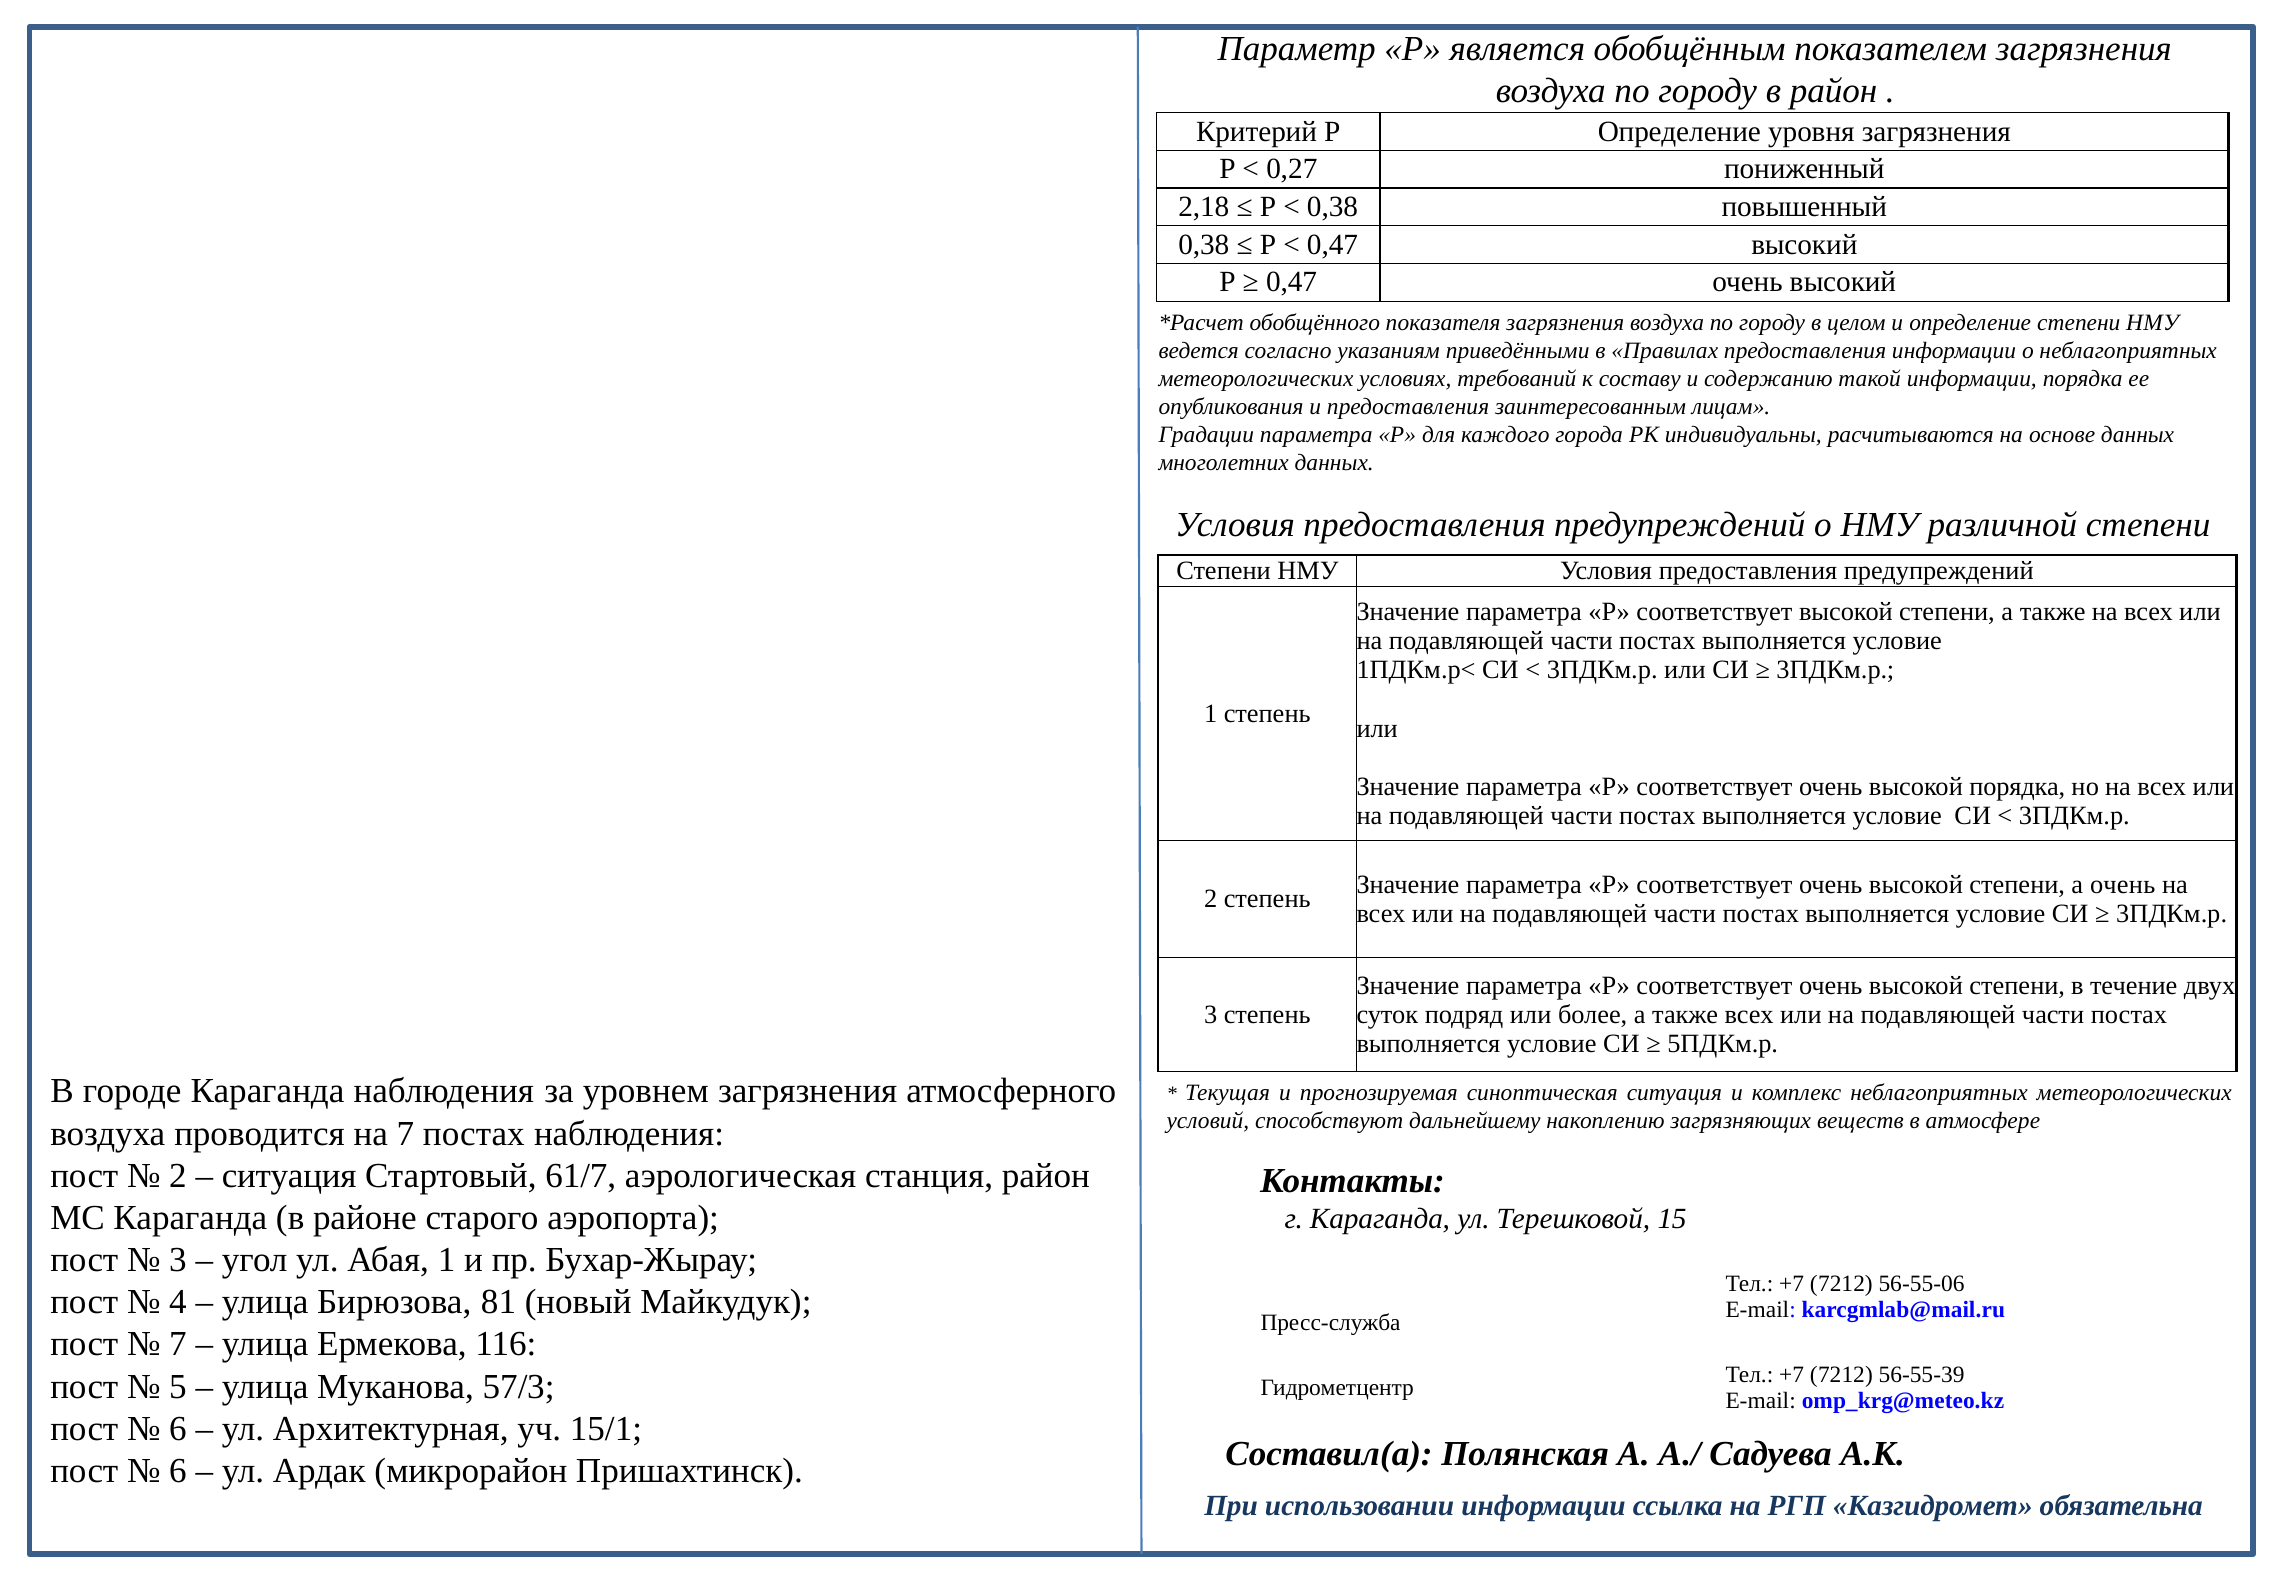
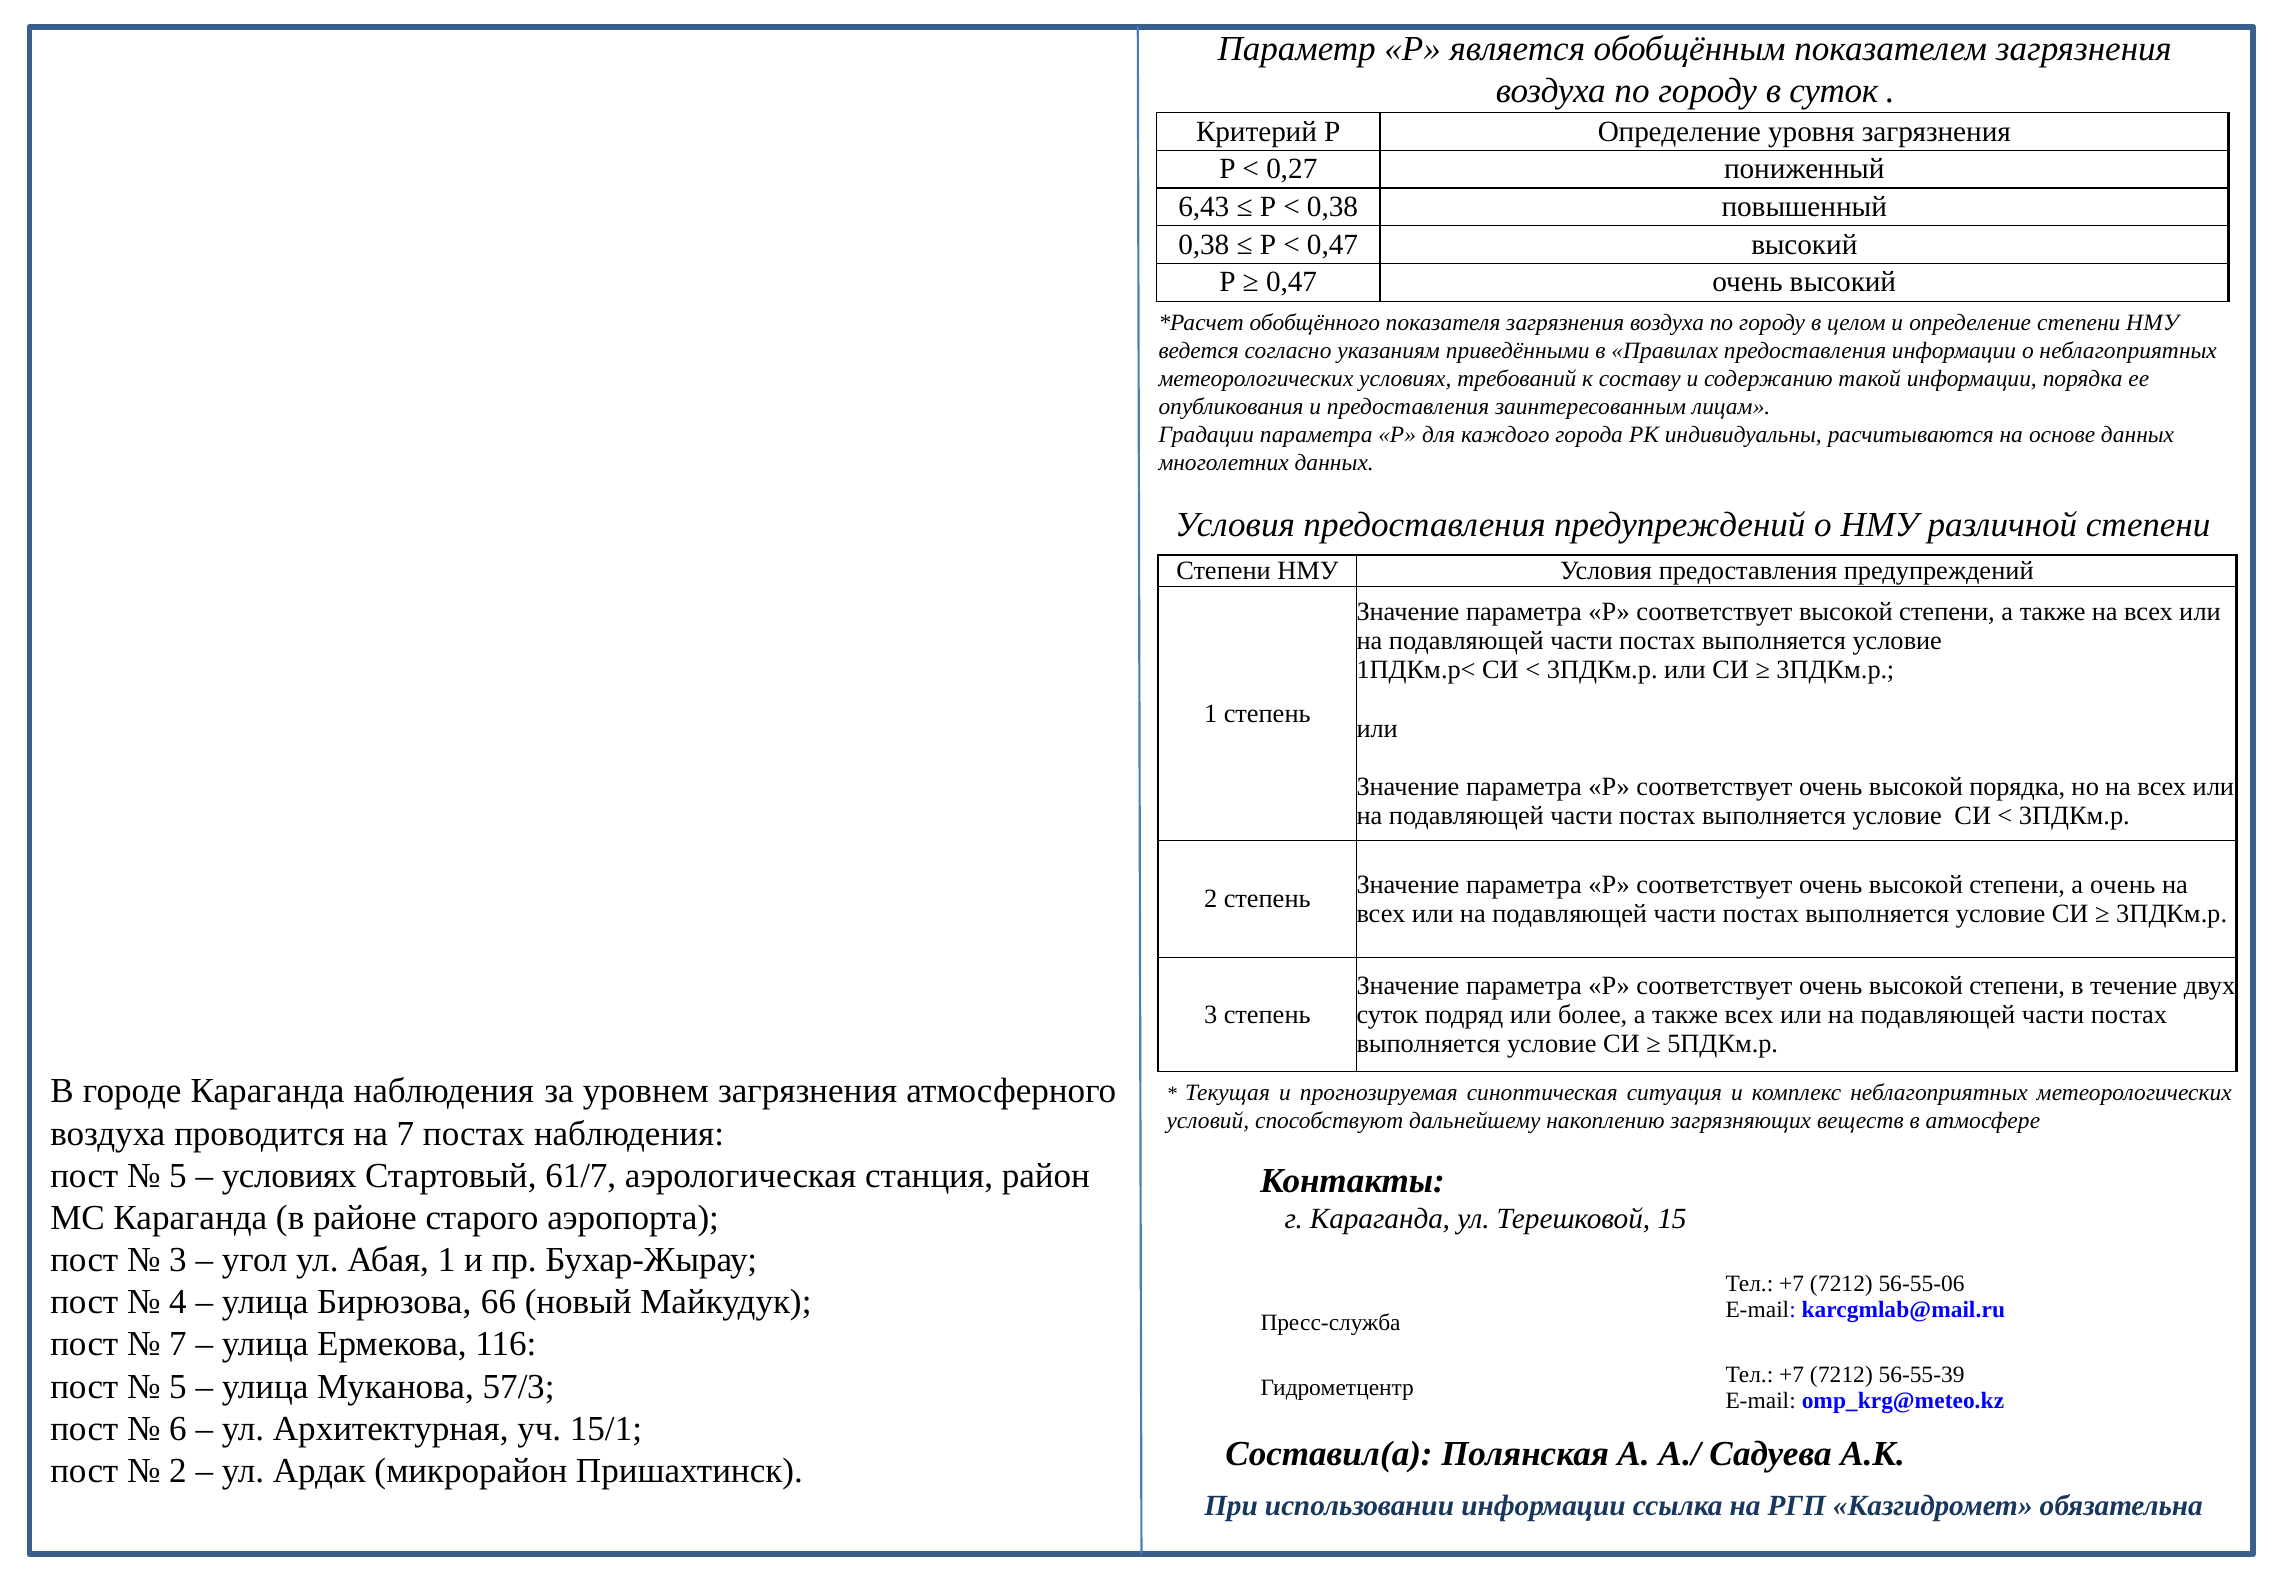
в район: район -> суток
2,18: 2,18 -> 6,43
2 at (178, 1175): 2 -> 5
ситуация at (289, 1175): ситуация -> условиях
81: 81 -> 66
6 at (178, 1470): 6 -> 2
